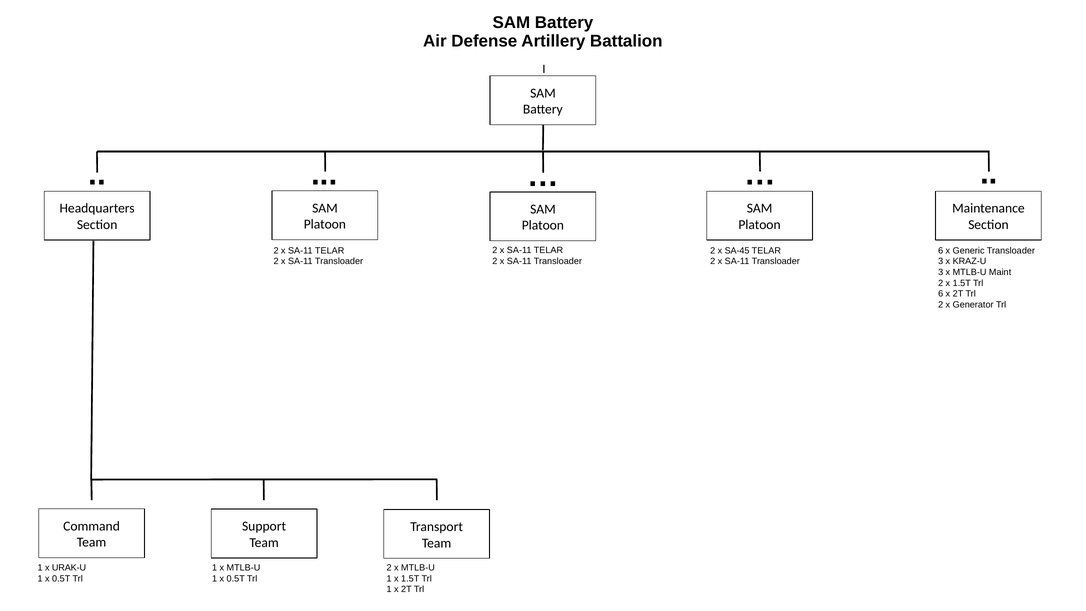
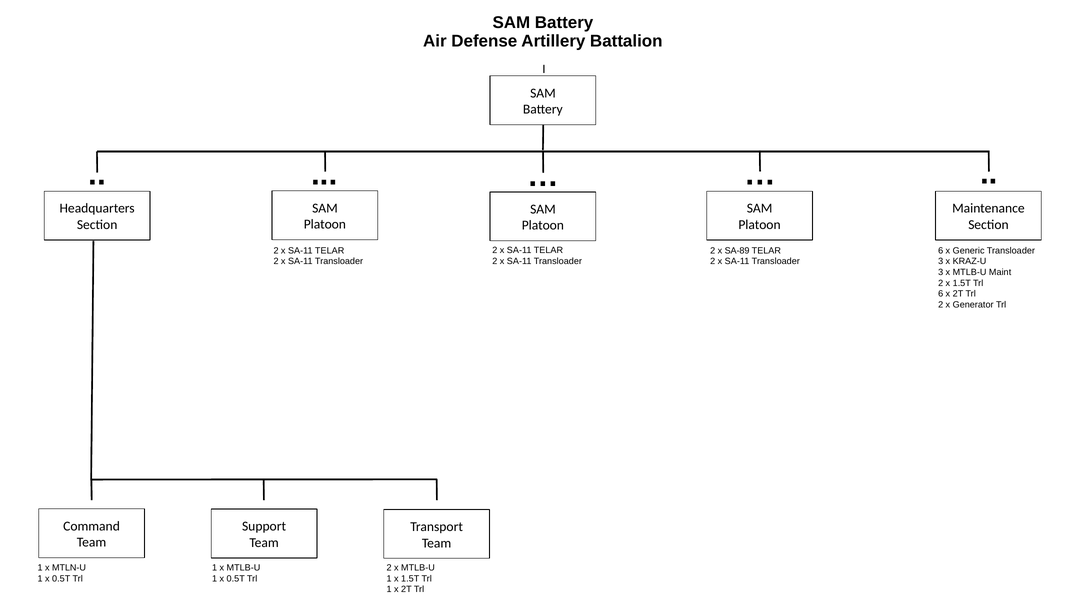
SA-45: SA-45 -> SA-89
URAK-U: URAK-U -> MTLN-U
